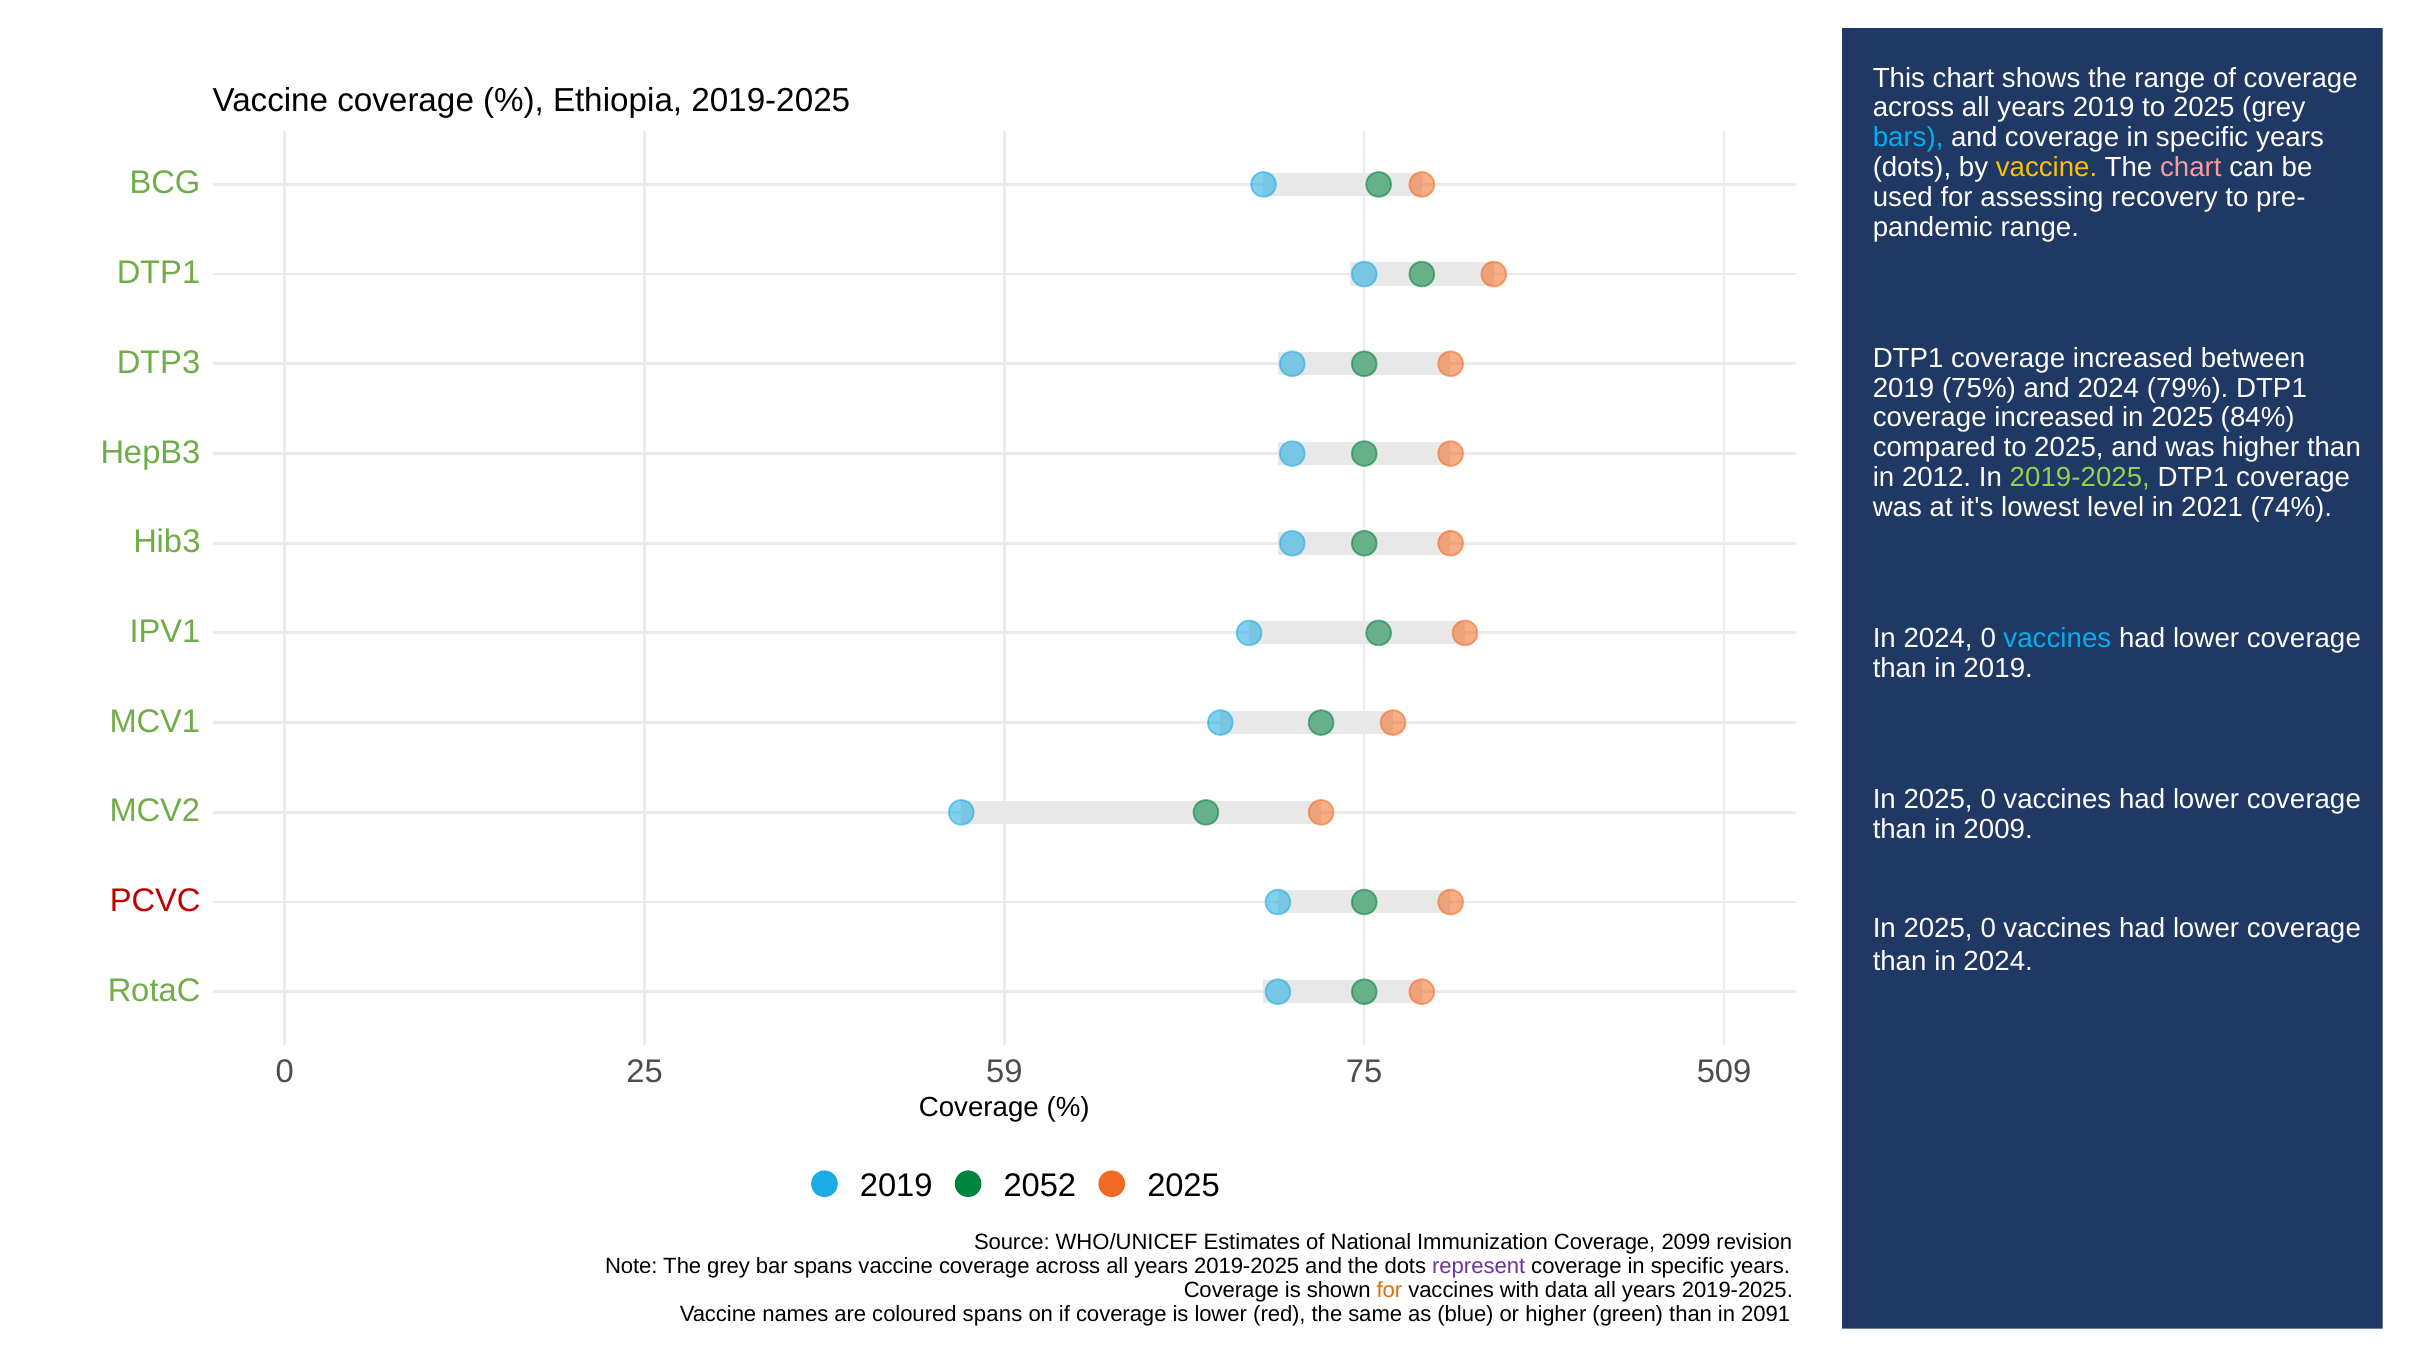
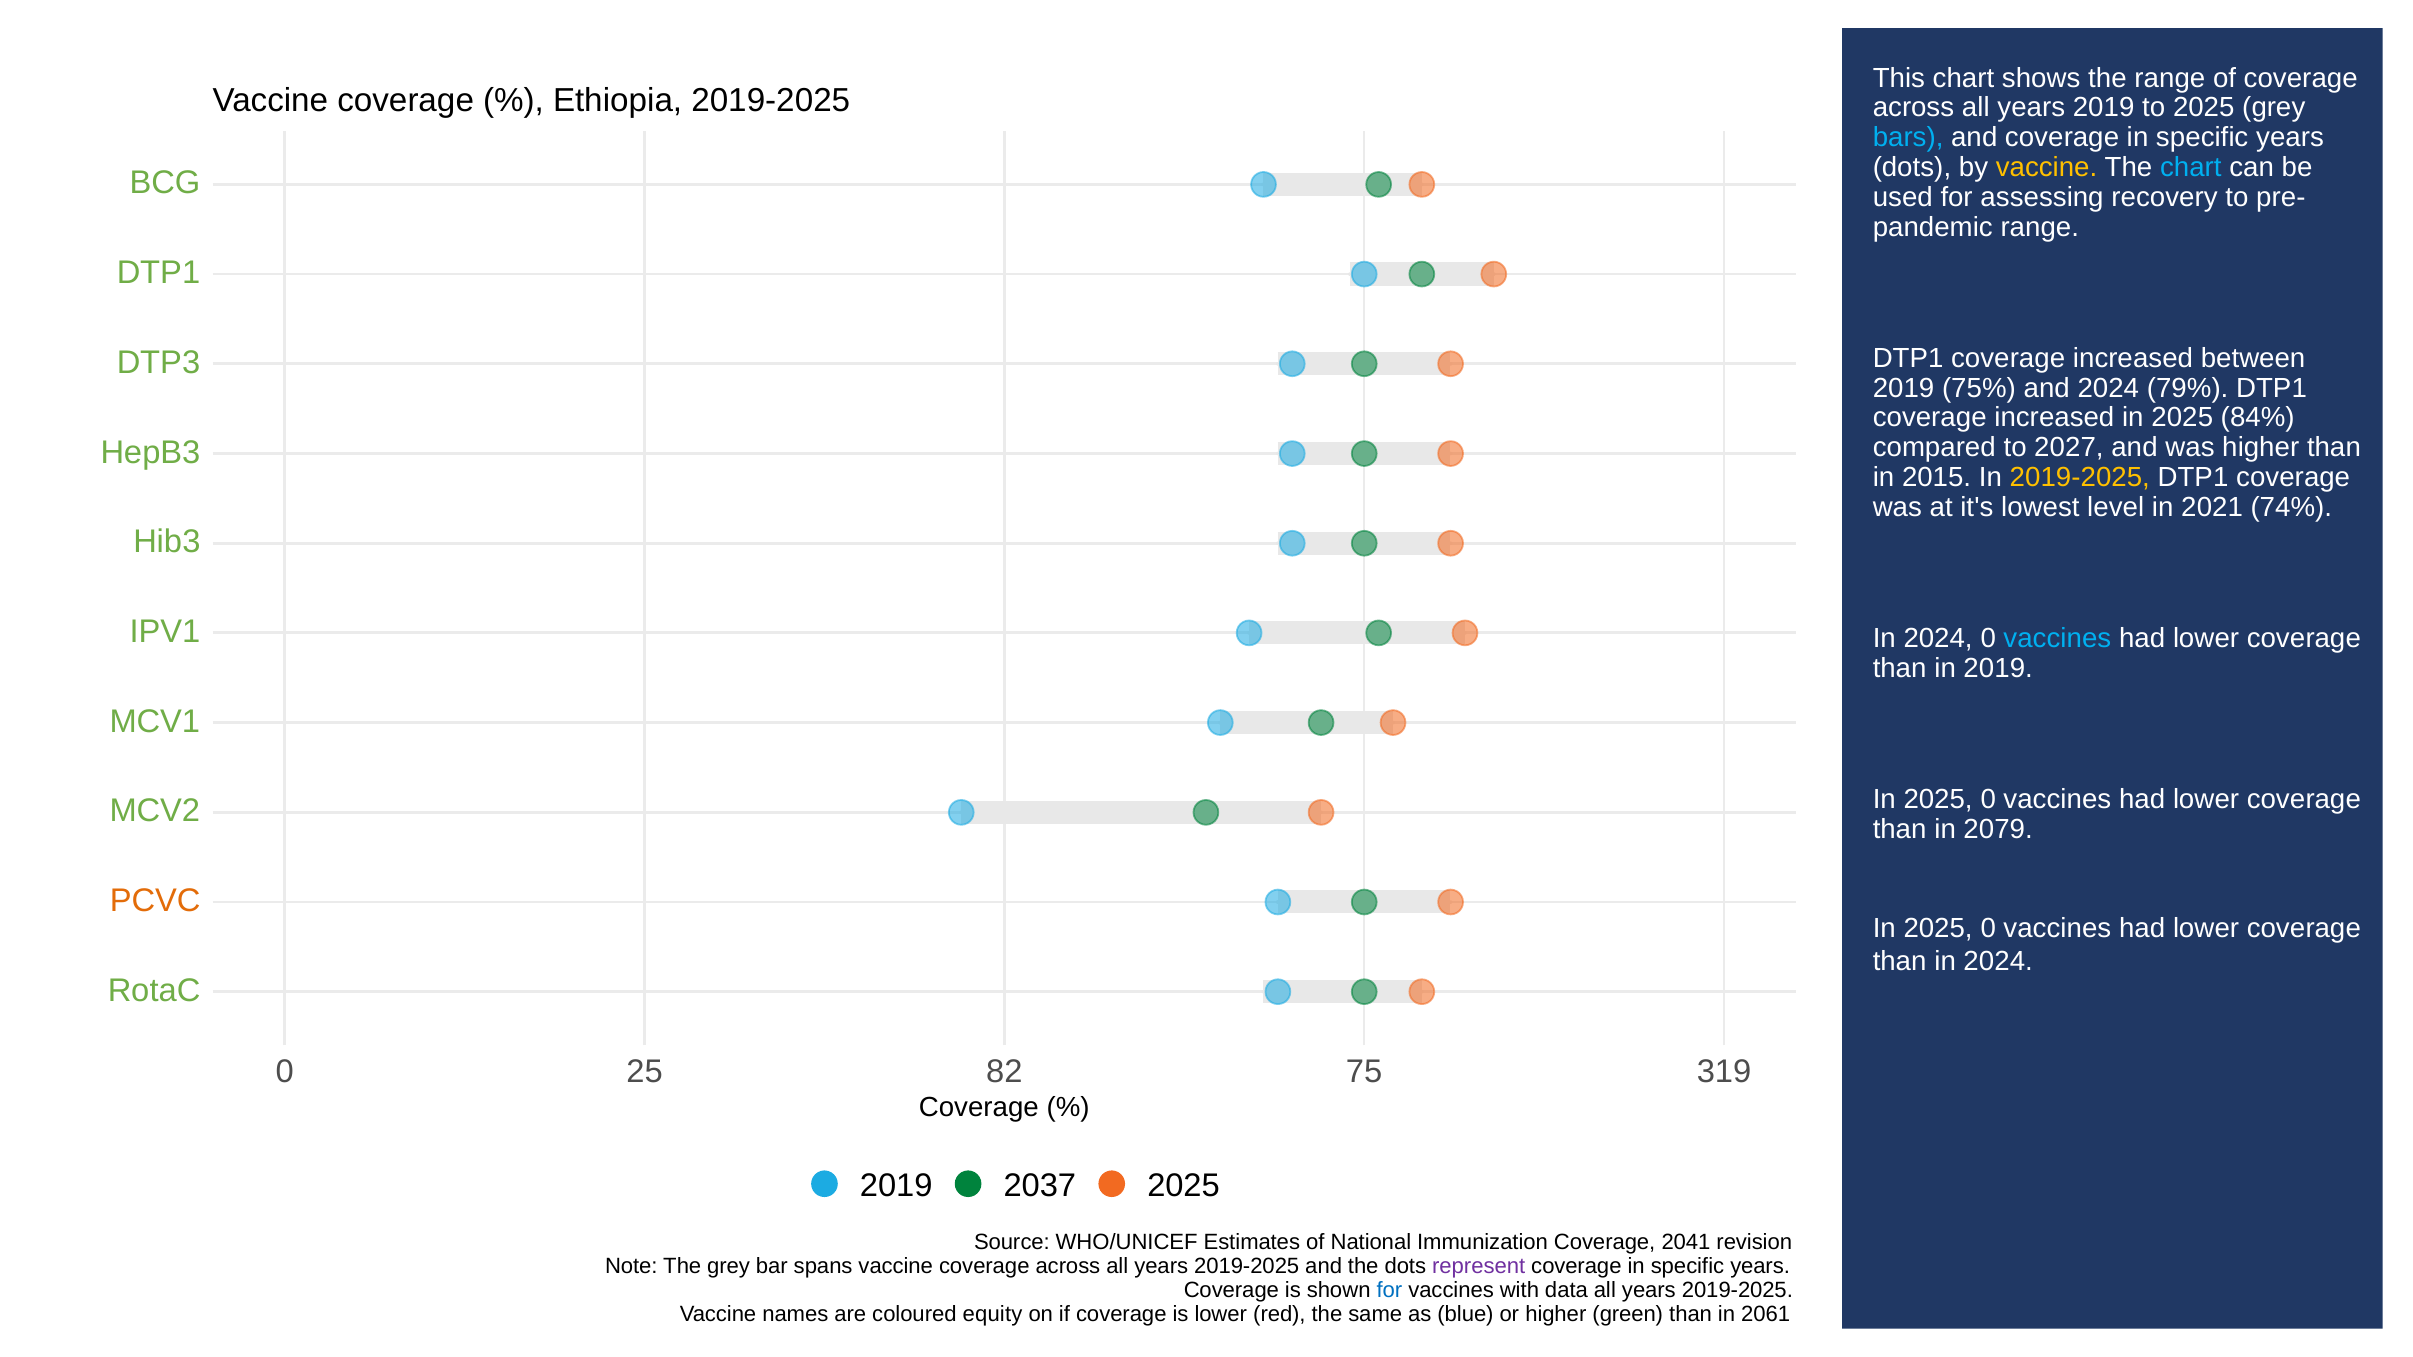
chart at (2191, 168) colour: pink -> light blue
compared to 2025: 2025 -> 2027
2012: 2012 -> 2015
2019-2025 at (2080, 478) colour: light green -> yellow
2009: 2009 -> 2079
PCVC colour: red -> orange
59: 59 -> 82
509: 509 -> 319
2052: 2052 -> 2037
2099: 2099 -> 2041
for at (1389, 1290) colour: orange -> blue
coloured spans: spans -> equity
2091: 2091 -> 2061
